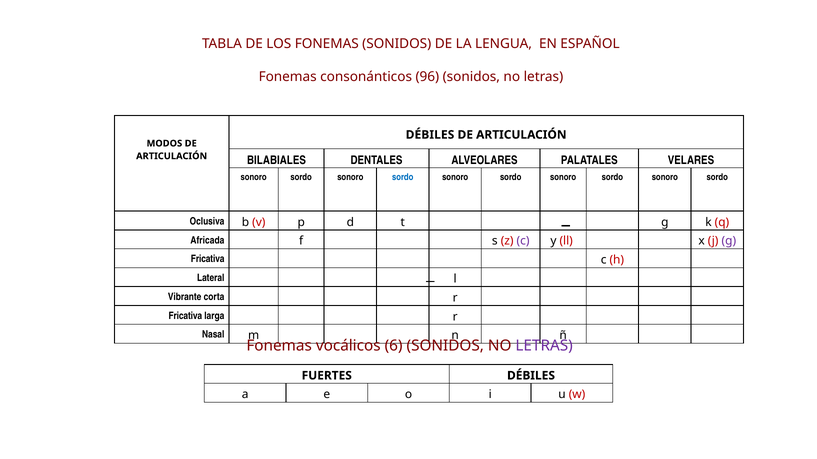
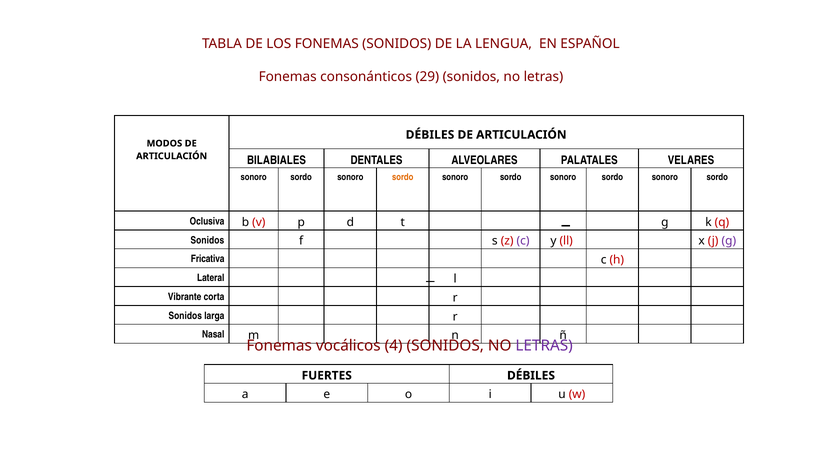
96: 96 -> 29
sordo at (403, 177) colour: blue -> orange
Africada at (207, 240): Africada -> Sonidos
Fricativa at (185, 316): Fricativa -> Sonidos
6: 6 -> 4
